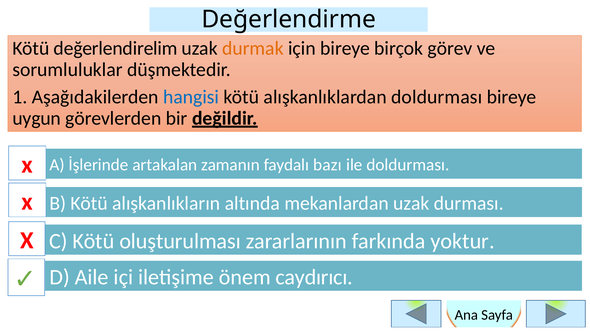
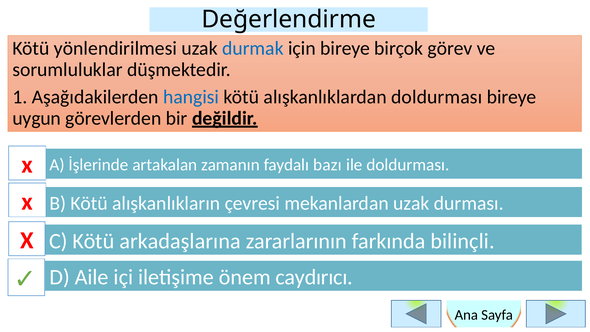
değerlendirelim: değerlendirelim -> yönlendirilmesi
durmak colour: orange -> blue
altında: altında -> çevresi
oluşturulması: oluşturulması -> arkadaşlarına
yoktur: yoktur -> bilinçli
